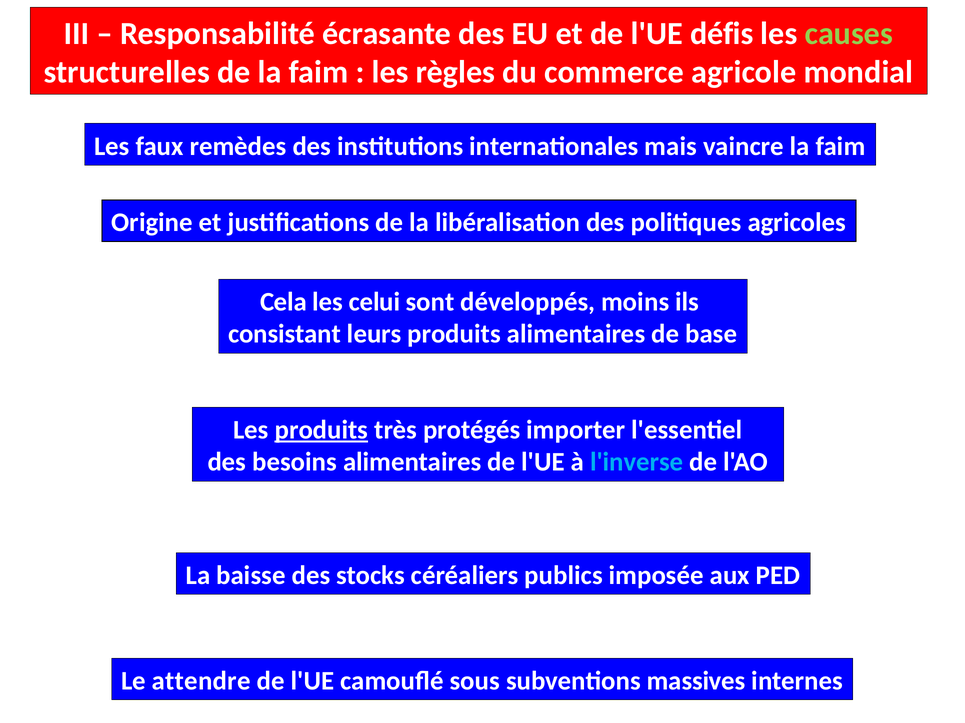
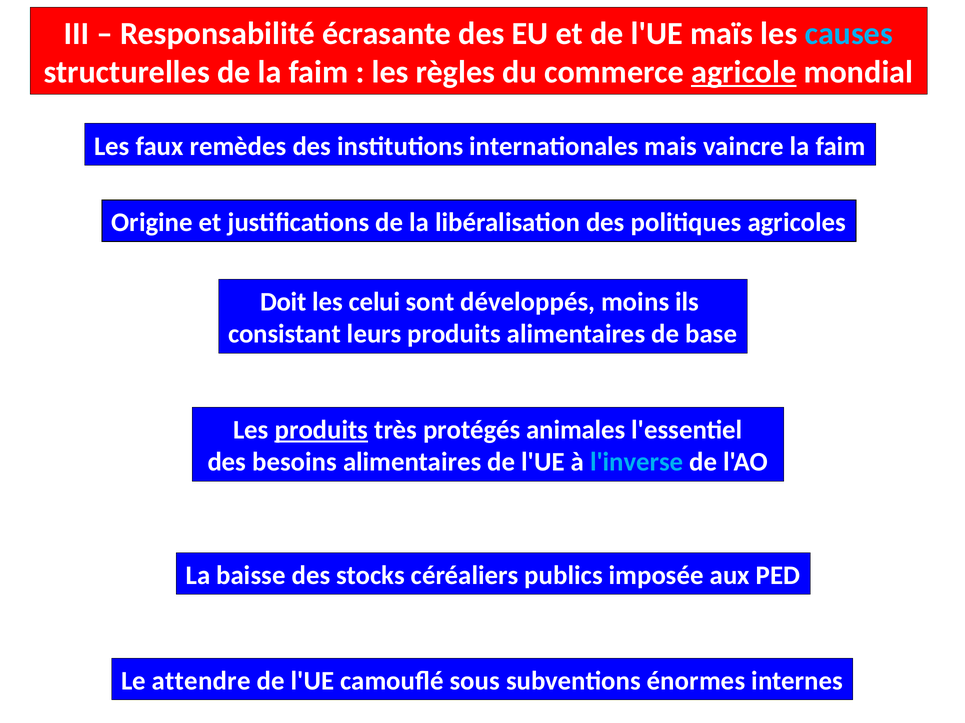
défis: défis -> maïs
causes colour: light green -> light blue
agricole underline: none -> present
Cela: Cela -> Doit
importer: importer -> animales
massives: massives -> énormes
